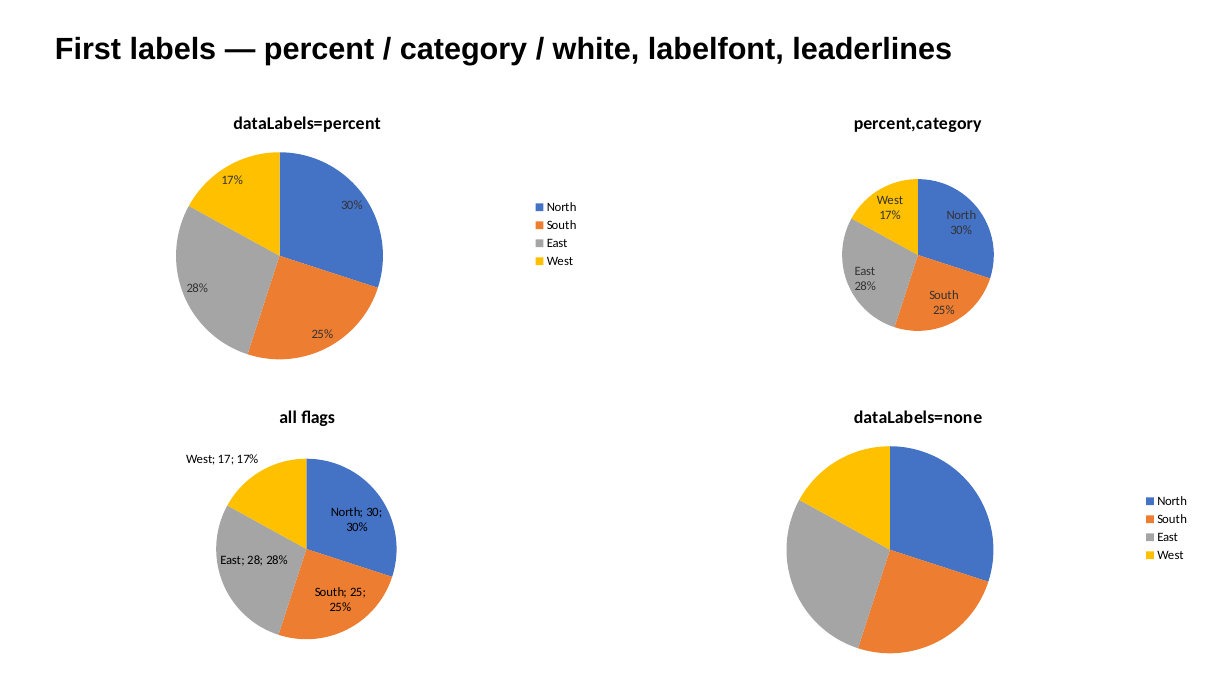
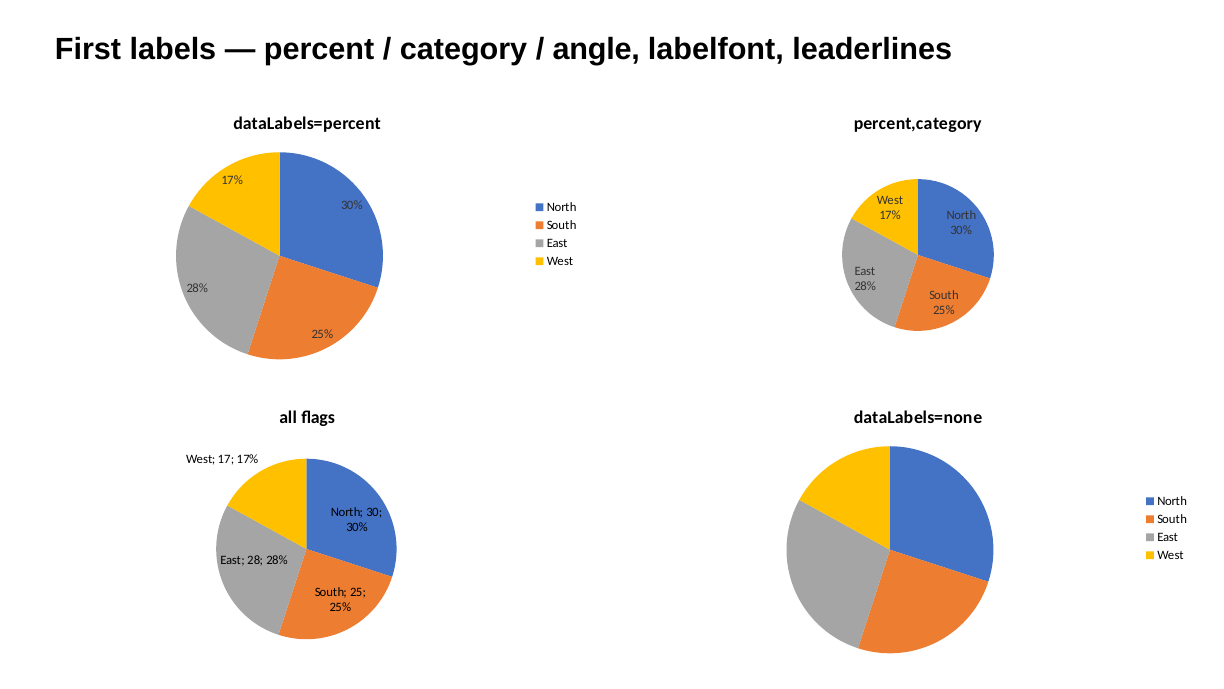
white: white -> angle
